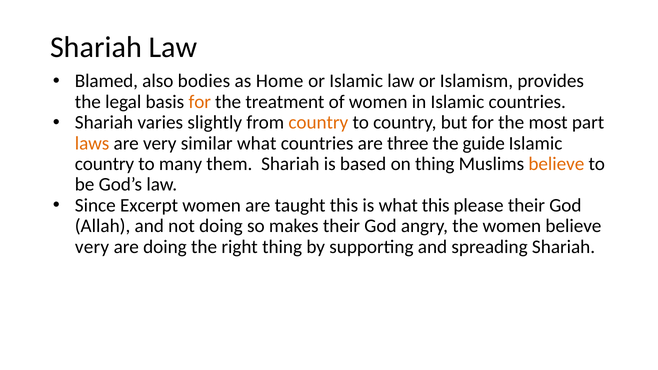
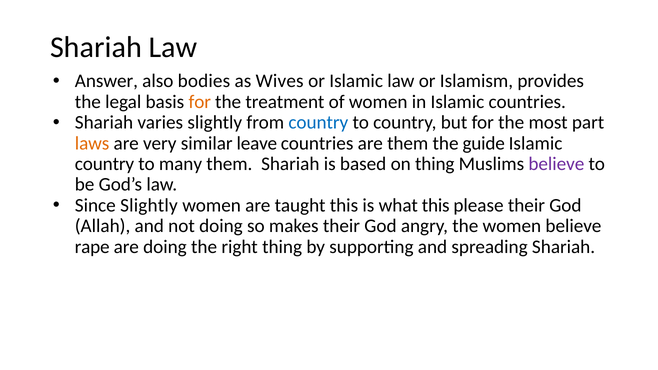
Blamed: Blamed -> Answer
Home: Home -> Wives
country at (318, 122) colour: orange -> blue
similar what: what -> leave
are three: three -> them
believe at (556, 164) colour: orange -> purple
Since Excerpt: Excerpt -> Slightly
very at (92, 247): very -> rape
